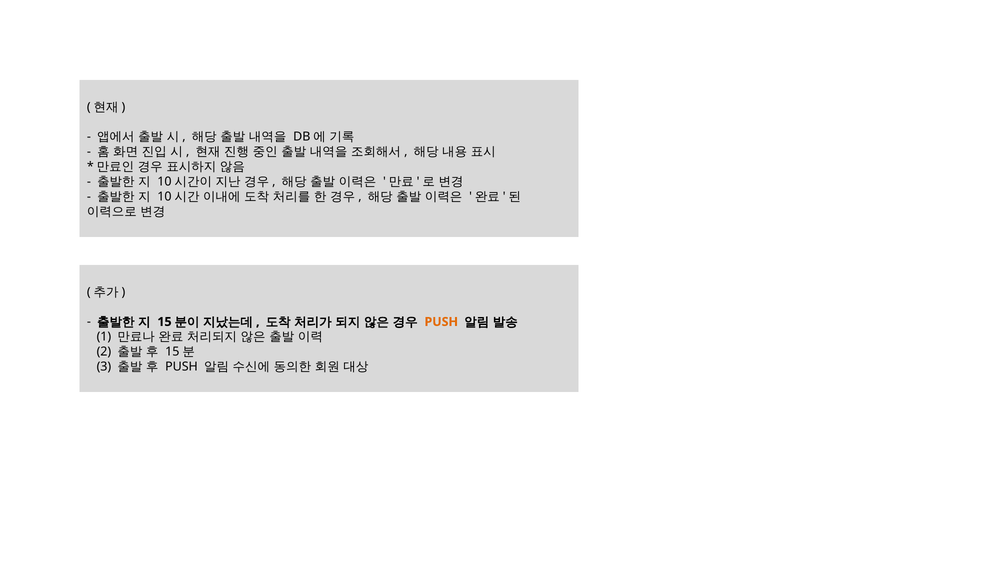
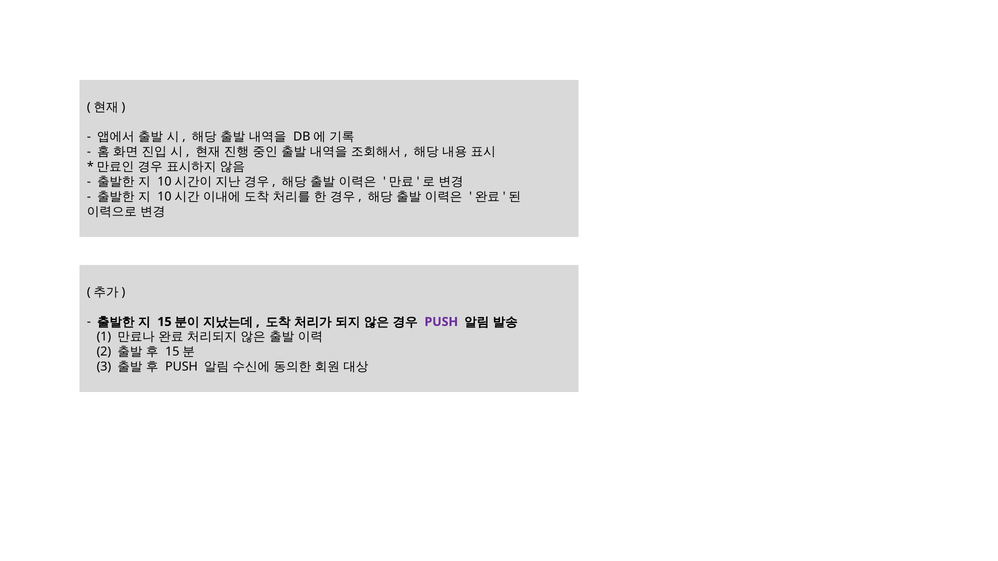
PUSH at (441, 322) colour: orange -> purple
